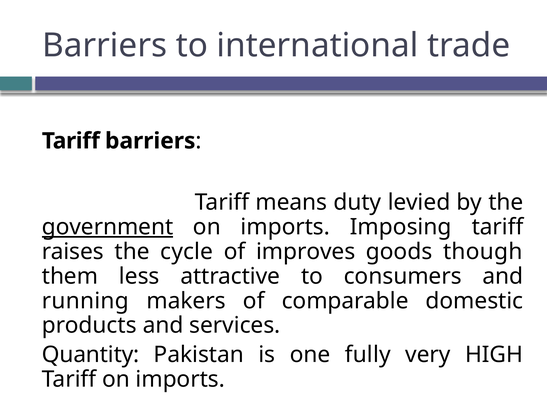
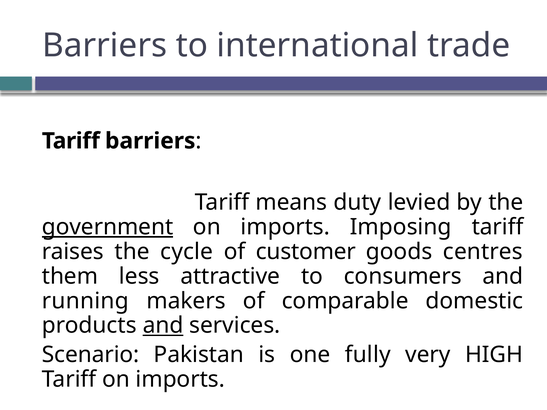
improves: improves -> customer
though: though -> centres
and at (163, 326) underline: none -> present
Quantity: Quantity -> Scenario
